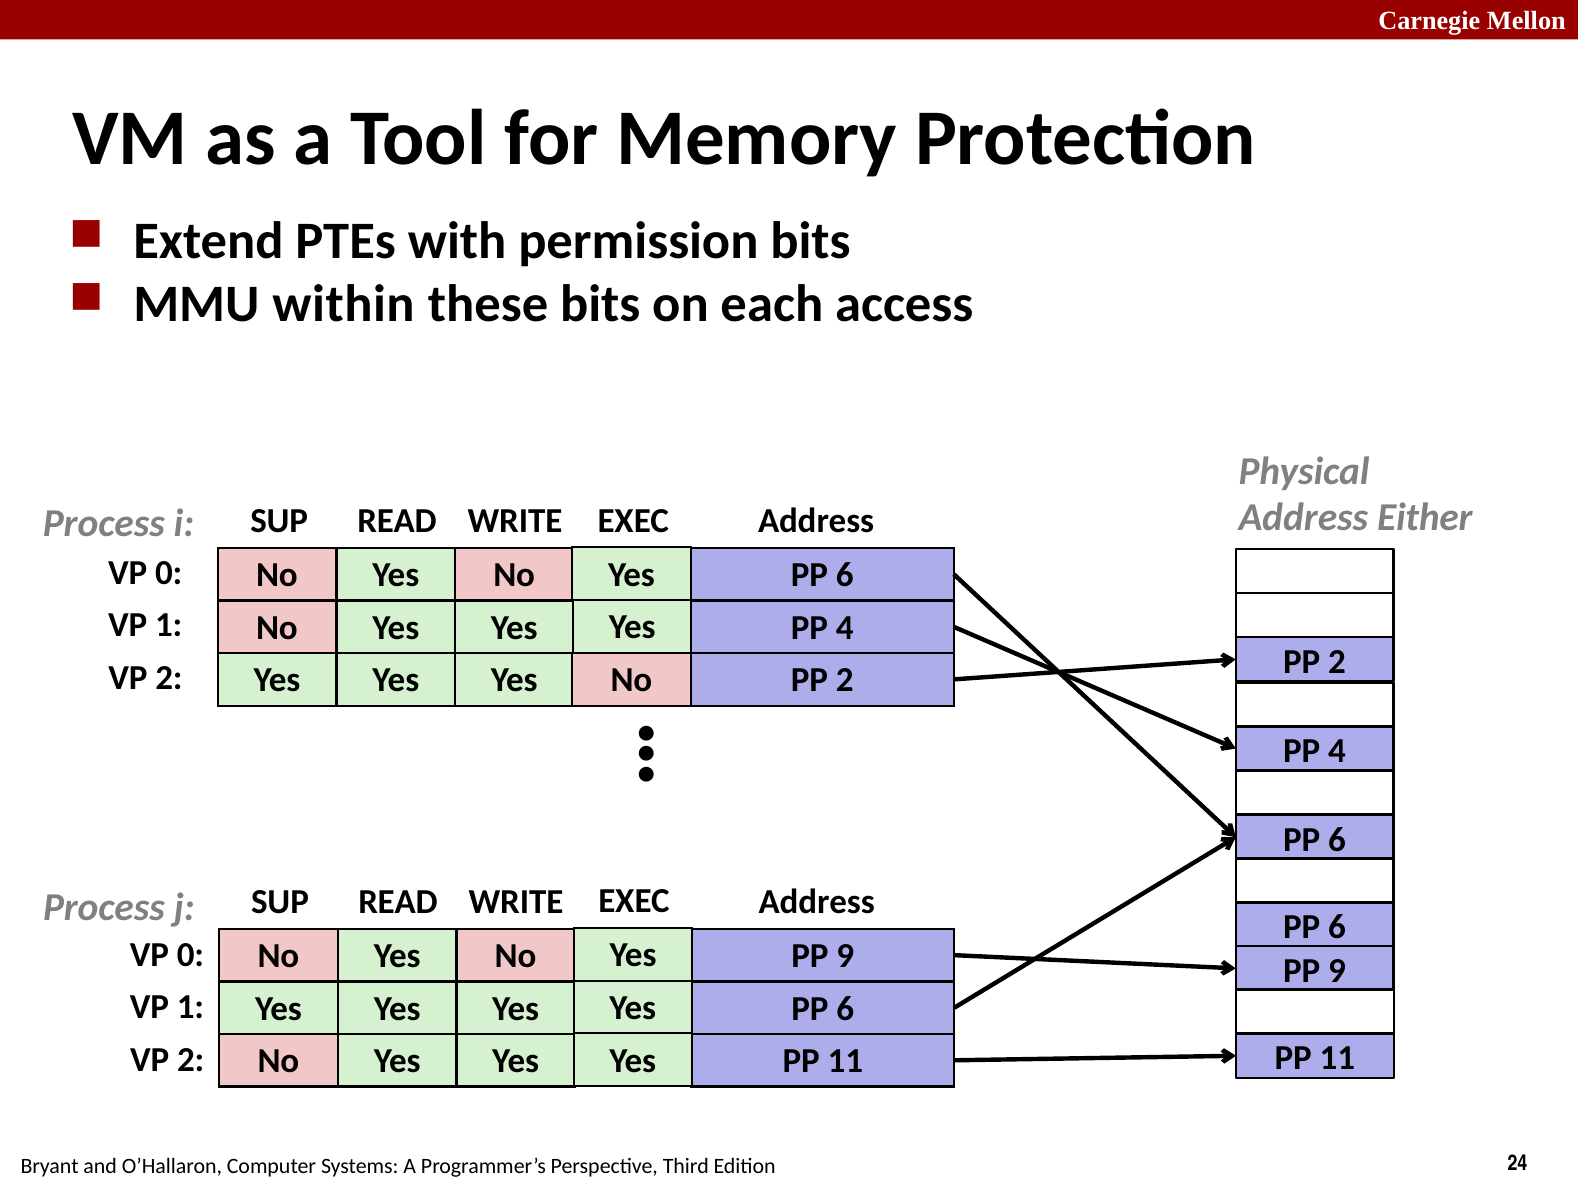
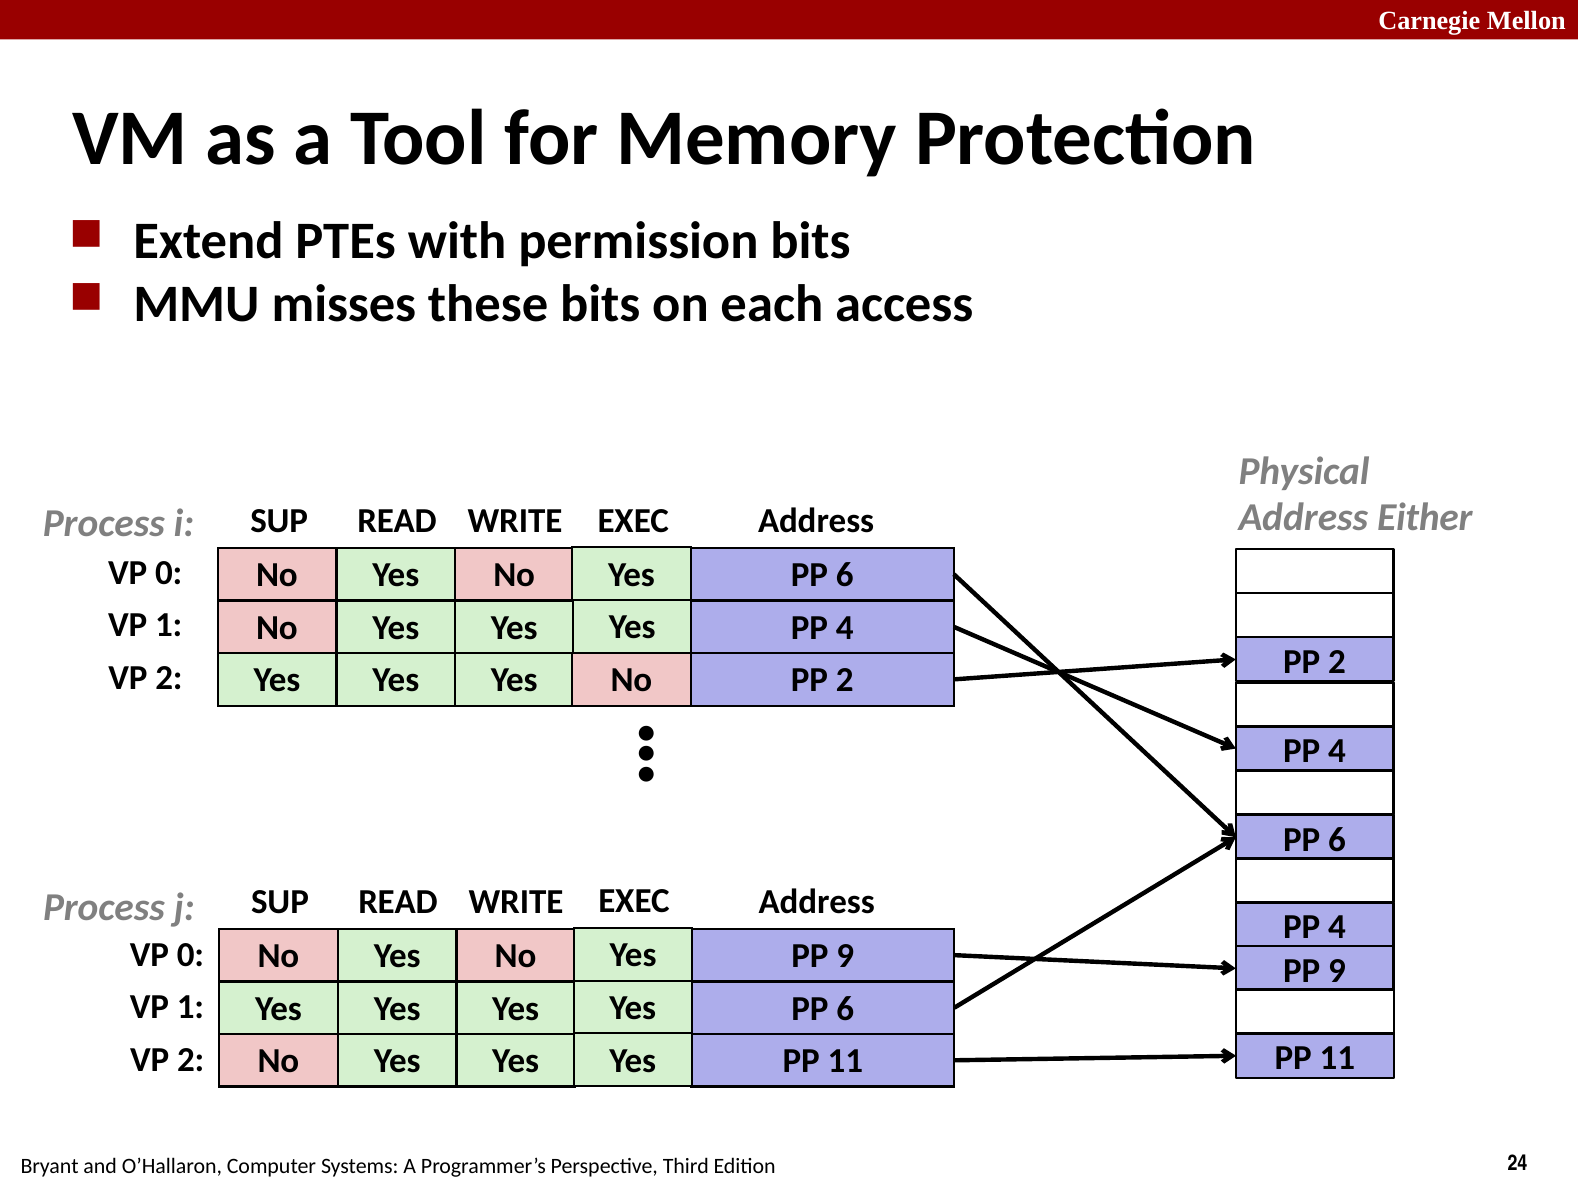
within: within -> misses
6 at (1337, 927): 6 -> 4
